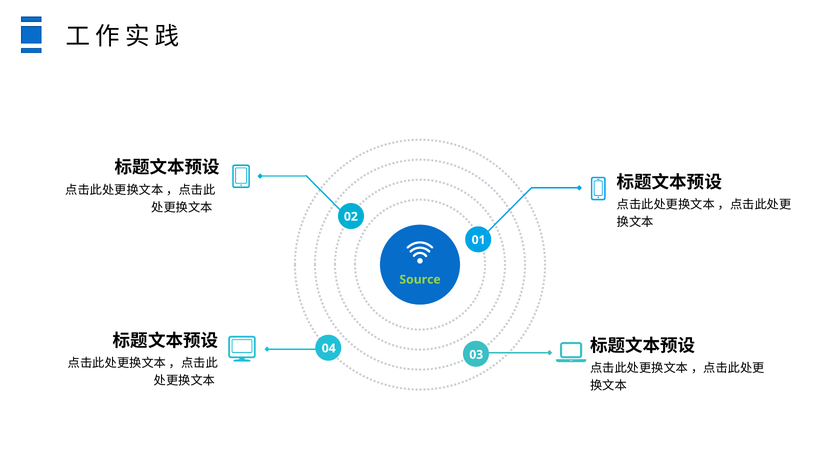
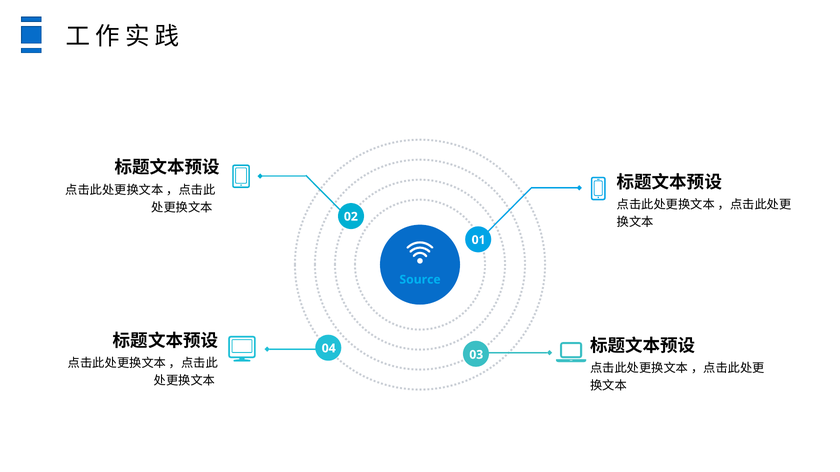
Source colour: light green -> light blue
